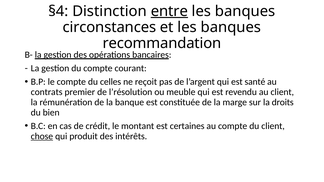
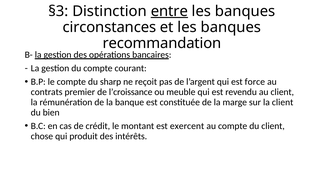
§4: §4 -> §3
celles: celles -> sharp
santé: santé -> force
l’résolution: l’résolution -> l’croissance
la droits: droits -> client
certaines: certaines -> exercent
chose underline: present -> none
